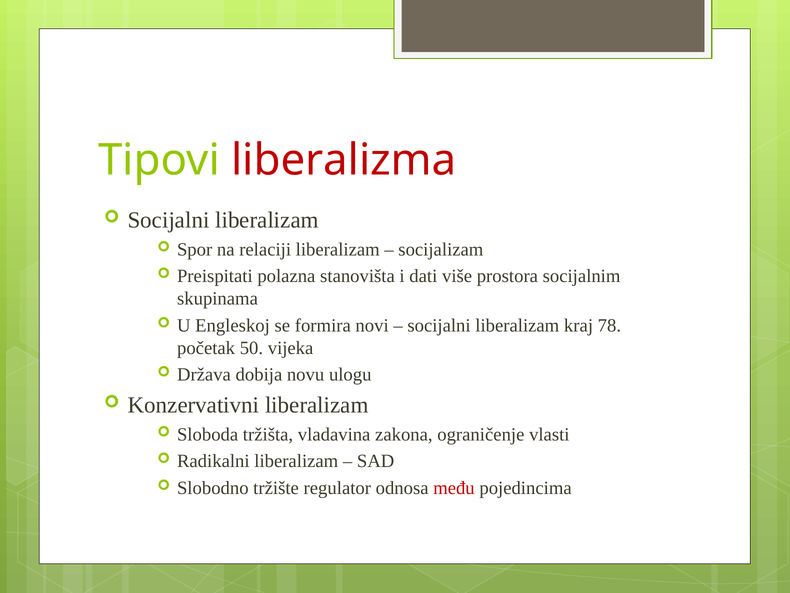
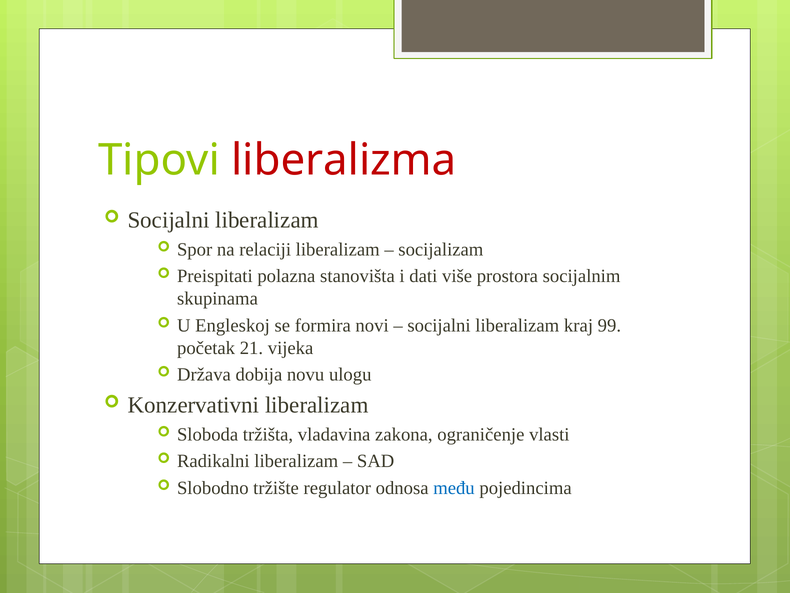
78: 78 -> 99
50: 50 -> 21
među colour: red -> blue
